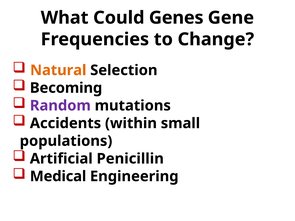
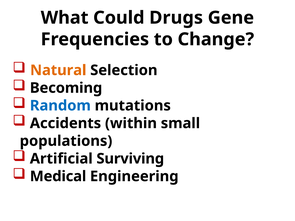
Genes: Genes -> Drugs
Random colour: purple -> blue
Penicillin: Penicillin -> Surviving
